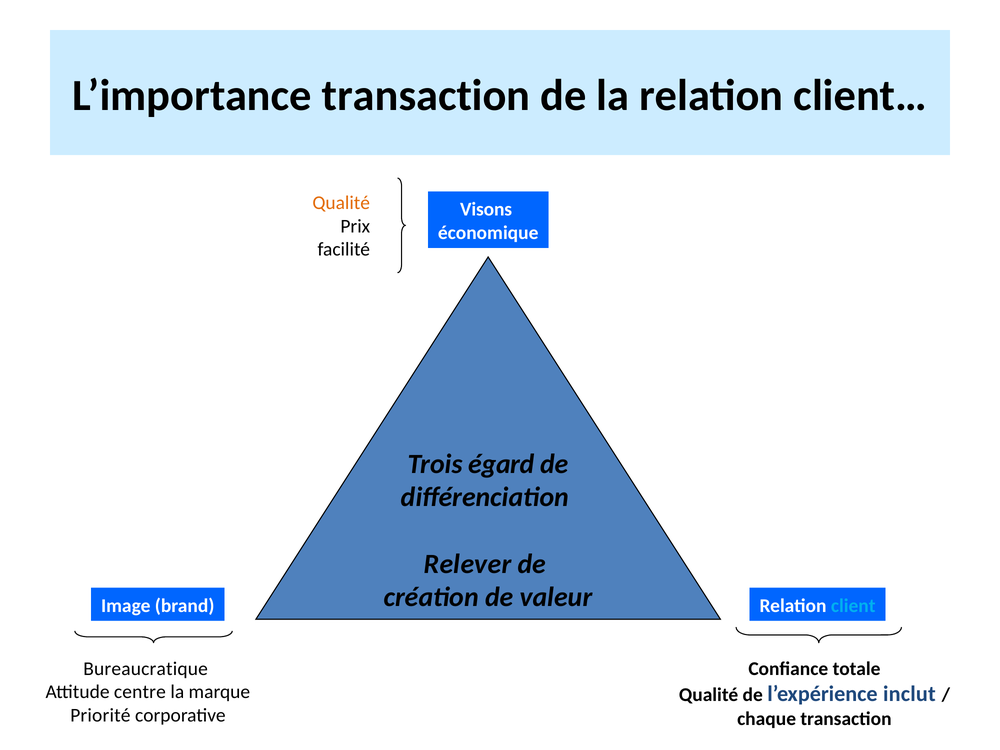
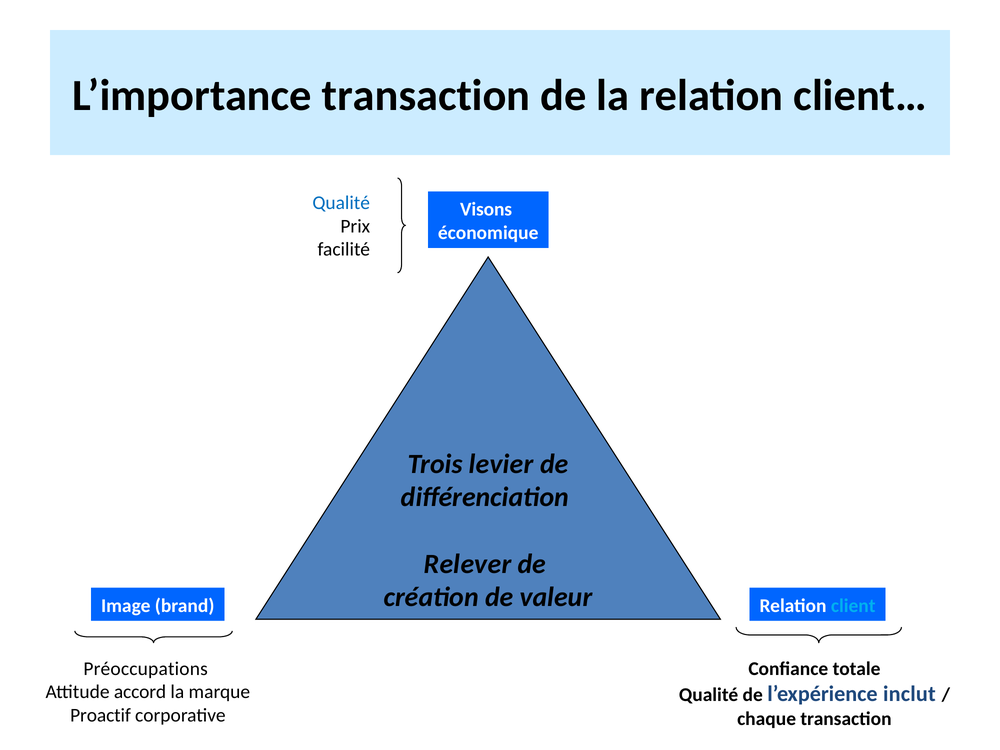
Qualité at (341, 203) colour: orange -> blue
égard: égard -> levier
Bureaucratique: Bureaucratique -> Préoccupations
centre: centre -> accord
Priorité: Priorité -> Proactif
